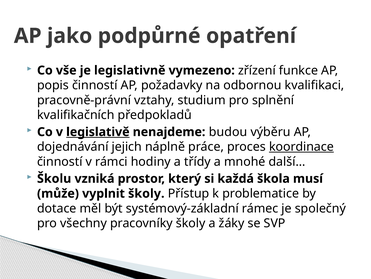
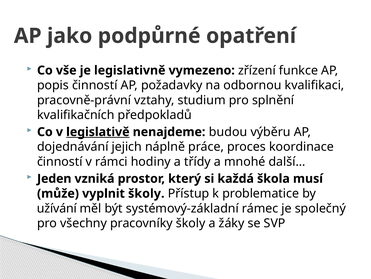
koordinace underline: present -> none
Školu: Školu -> Jeden
dotace: dotace -> užívání
